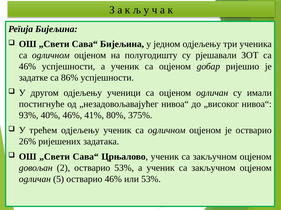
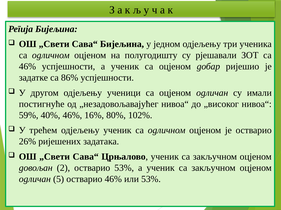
93%: 93% -> 59%
41%: 41% -> 16%
375%: 375% -> 102%
